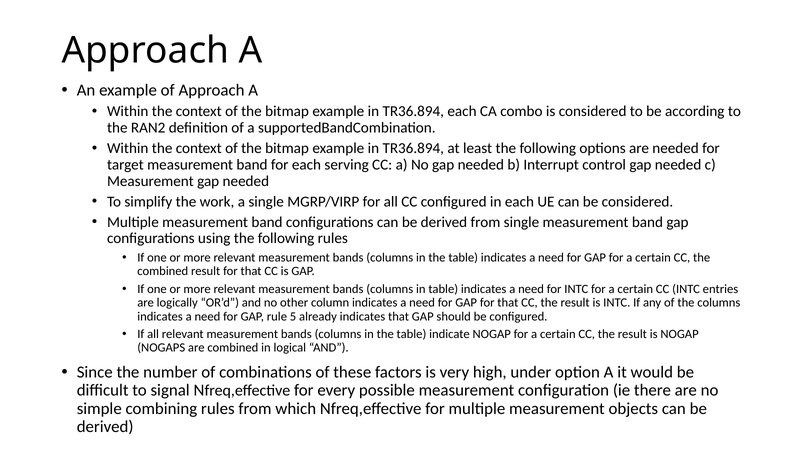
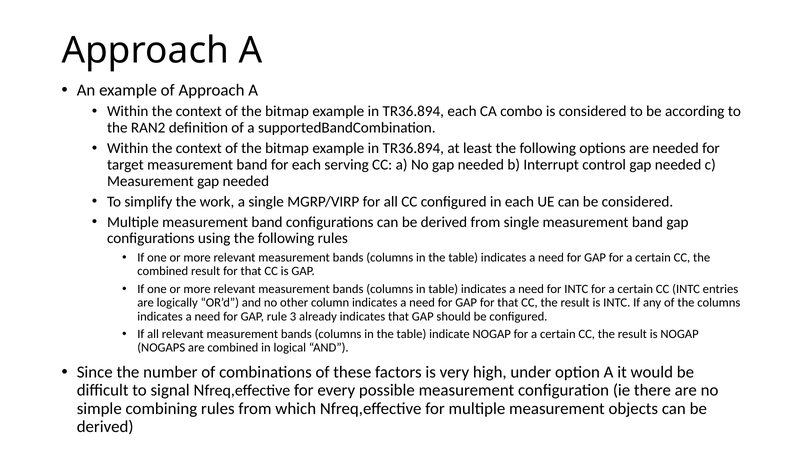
5: 5 -> 3
